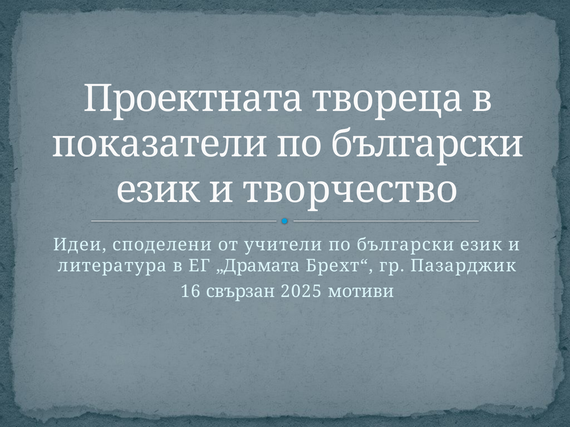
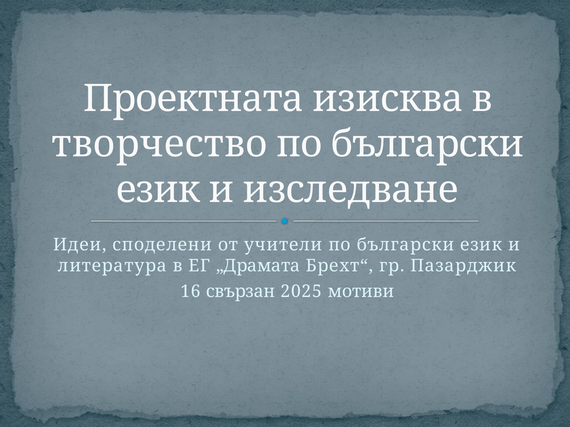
твореца: твореца -> изисква
показатели: показатели -> творчество
творчество: творчество -> изследване
